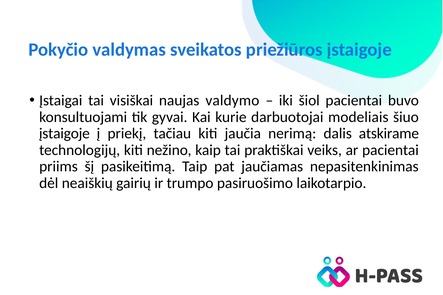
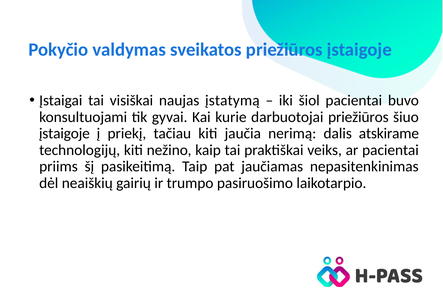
valdymo: valdymo -> įstatymą
darbuotojai modeliais: modeliais -> priežiūros
